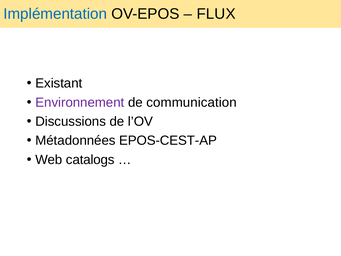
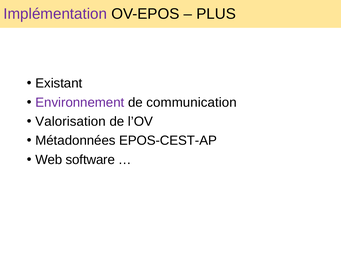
Implémentation colour: blue -> purple
FLUX: FLUX -> PLUS
Discussions: Discussions -> Valorisation
catalogs: catalogs -> software
